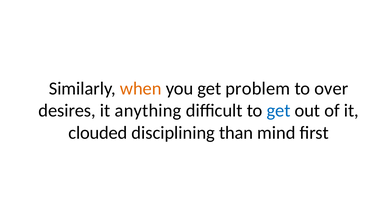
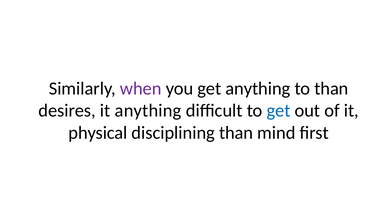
when colour: orange -> purple
get problem: problem -> anything
to over: over -> than
clouded: clouded -> physical
